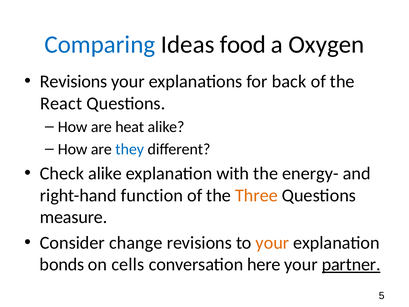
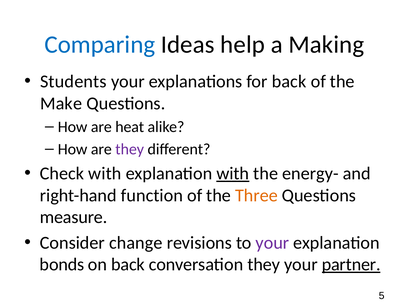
food: food -> help
Oxygen: Oxygen -> Making
Revisions at (74, 82): Revisions -> Students
React: React -> Make
they at (130, 149) colour: blue -> purple
Check alike: alike -> with
with at (233, 173) underline: none -> present
your at (272, 242) colour: orange -> purple
on cells: cells -> back
conversation here: here -> they
